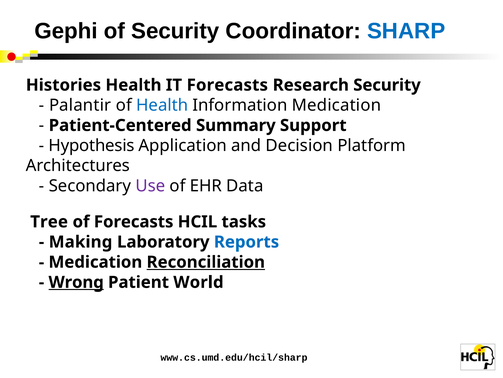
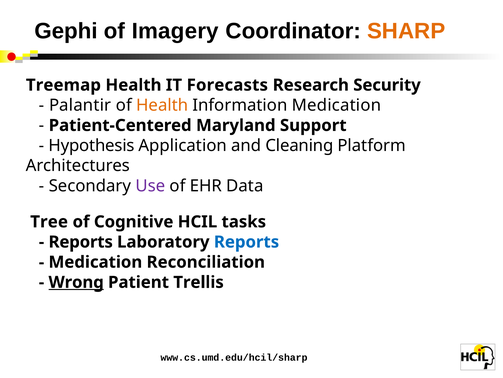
of Security: Security -> Imagery
SHARP colour: blue -> orange
Histories: Histories -> Treemap
Health at (162, 105) colour: blue -> orange
Summary: Summary -> Maryland
Decision: Decision -> Cleaning
of Forecasts: Forecasts -> Cognitive
Making at (81, 242): Making -> Reports
Reconciliation underline: present -> none
World: World -> Trellis
